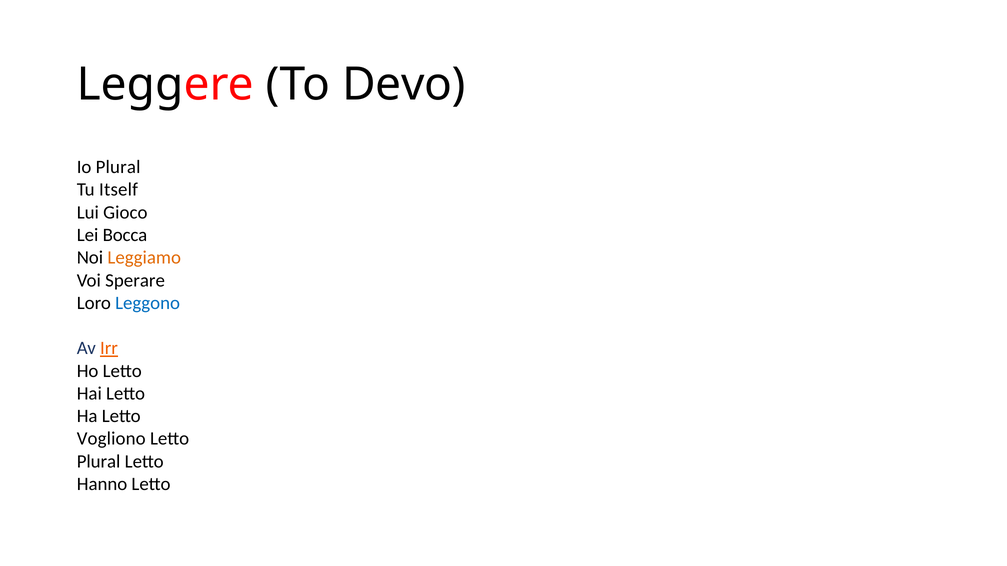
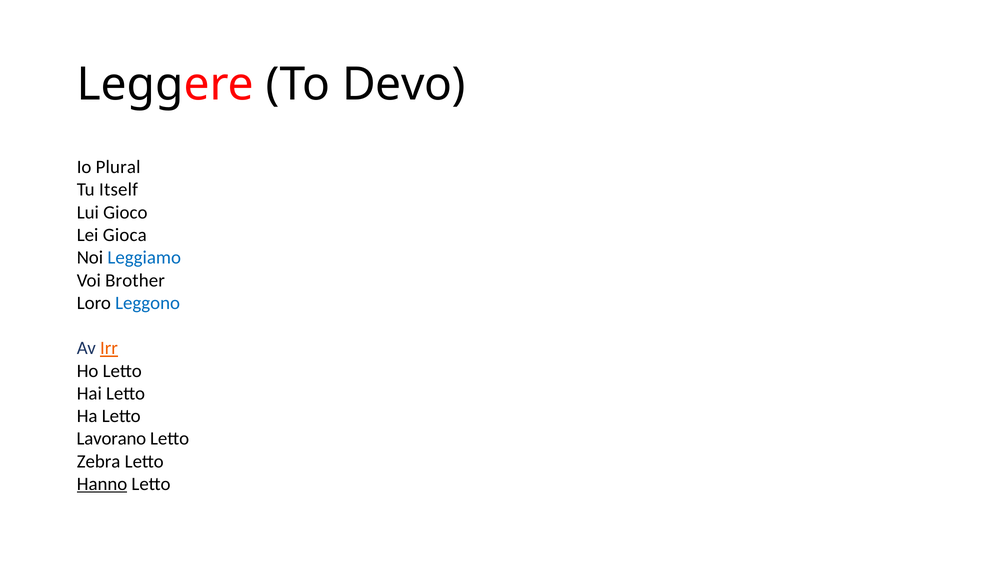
Bocca: Bocca -> Gioca
Leggiamo colour: orange -> blue
Sperare: Sperare -> Brother
Vogliono: Vogliono -> Lavorano
Plural at (99, 462): Plural -> Zebra
Hanno underline: none -> present
